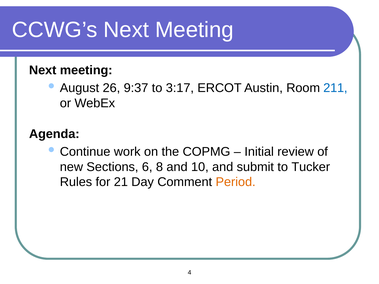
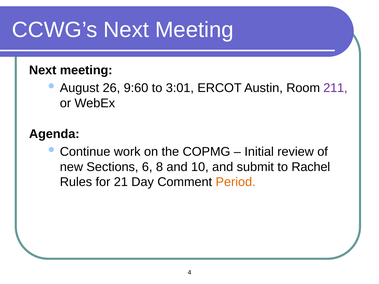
9:37: 9:37 -> 9:60
3:17: 3:17 -> 3:01
211 colour: blue -> purple
Tucker: Tucker -> Rachel
